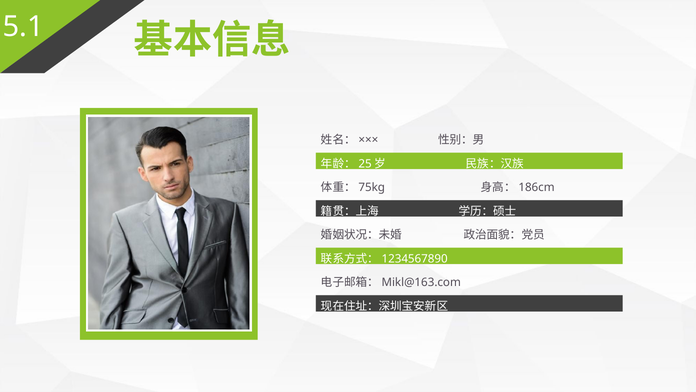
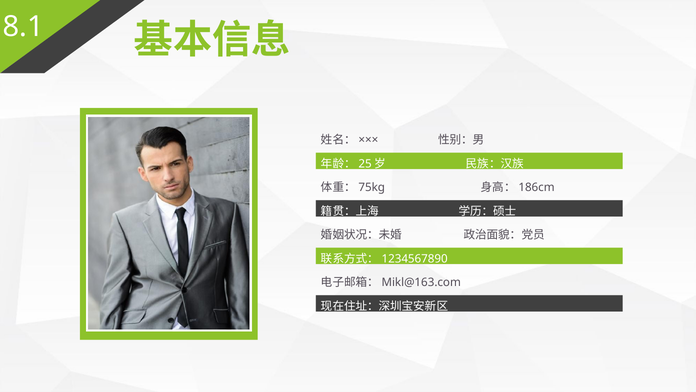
5.1: 5.1 -> 8.1
